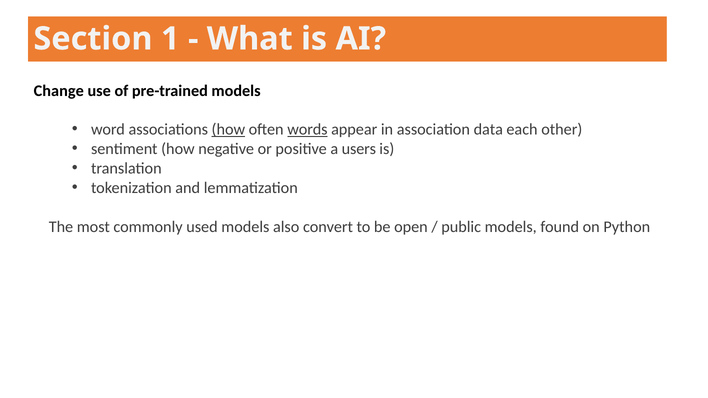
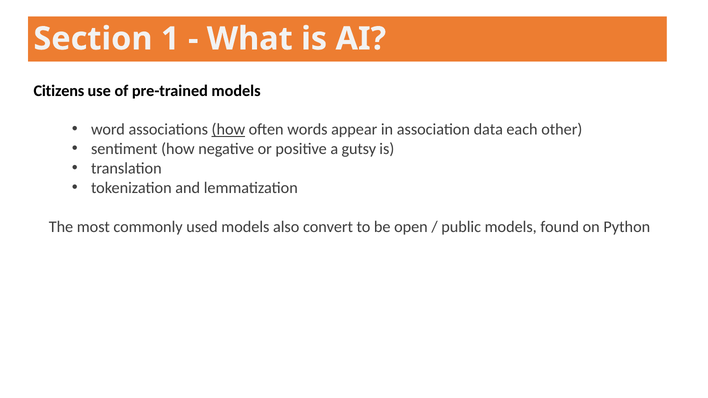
Change: Change -> Citizens
words underline: present -> none
users: users -> gutsy
